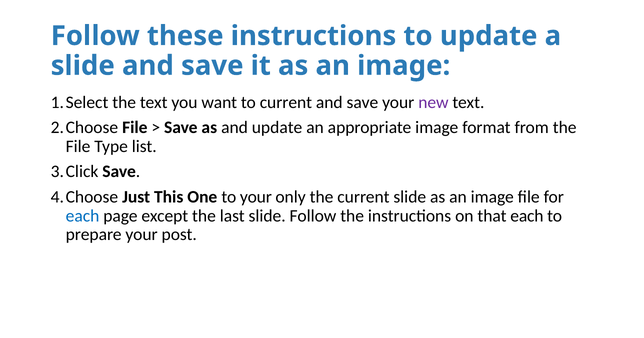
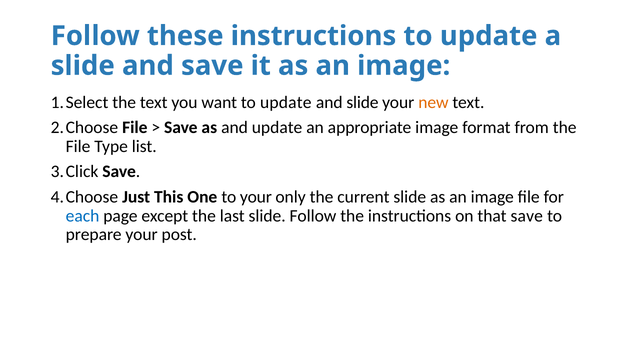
want to current: current -> update
save at (362, 103): save -> slide
new colour: purple -> orange
that each: each -> save
